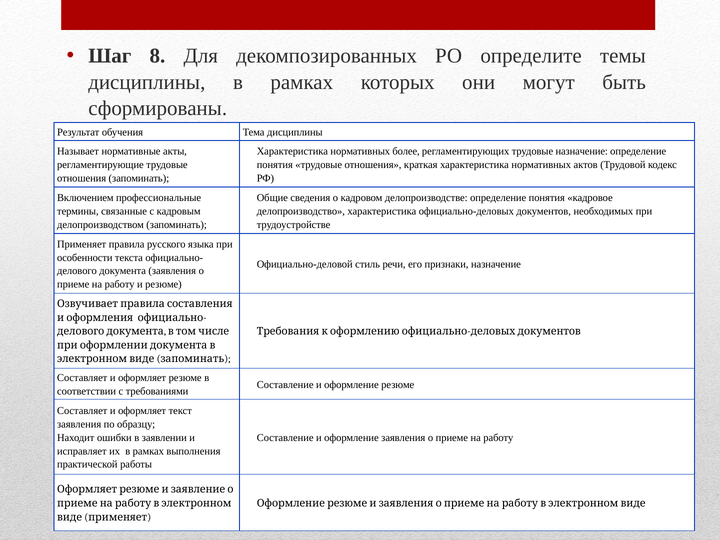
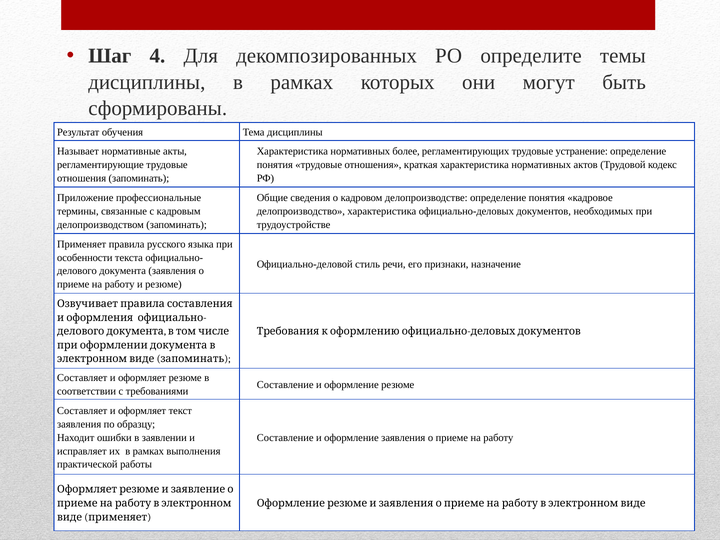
8: 8 -> 4
трудовые назначение: назначение -> устранение
Включением: Включением -> Приложение
